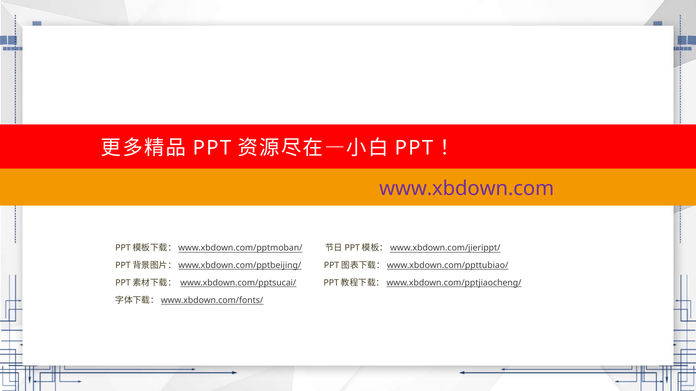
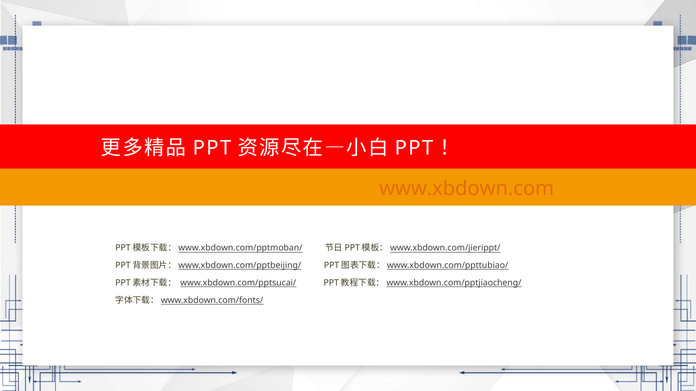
www.xbdown.com colour: purple -> orange
